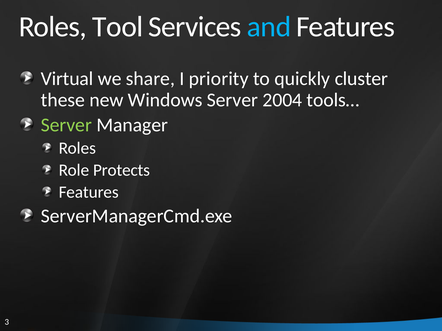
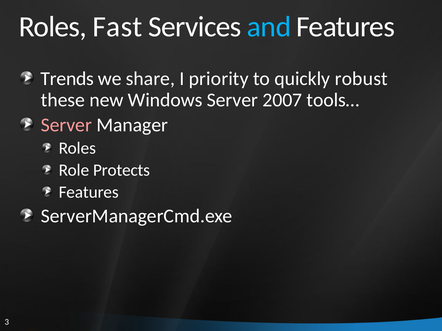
Tool: Tool -> Fast
Virtual: Virtual -> Trends
cluster: cluster -> robust
2004: 2004 -> 2007
Server at (66, 125) colour: light green -> pink
